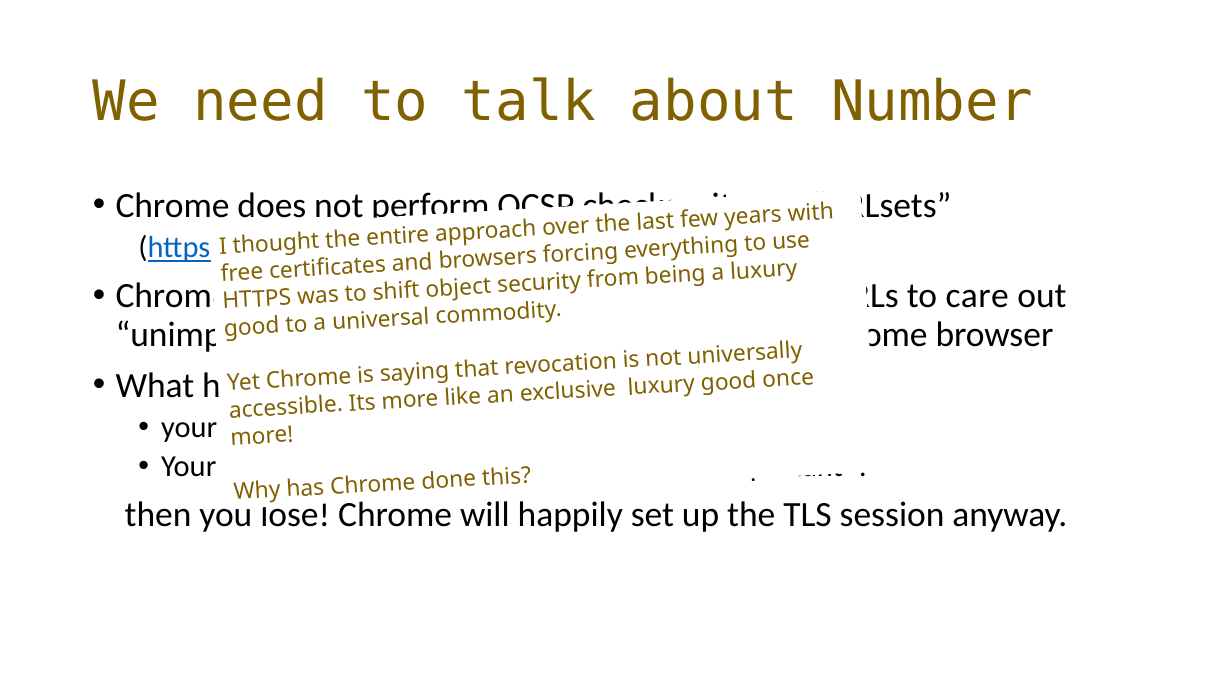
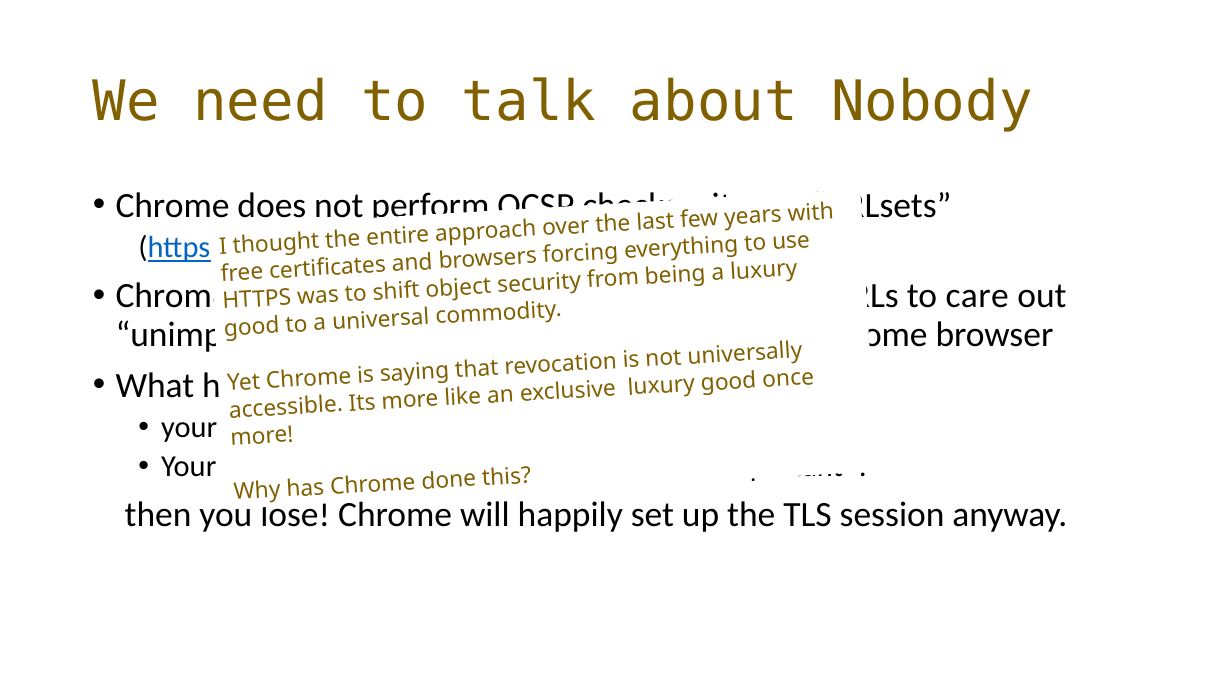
Number: Number -> Nobody
